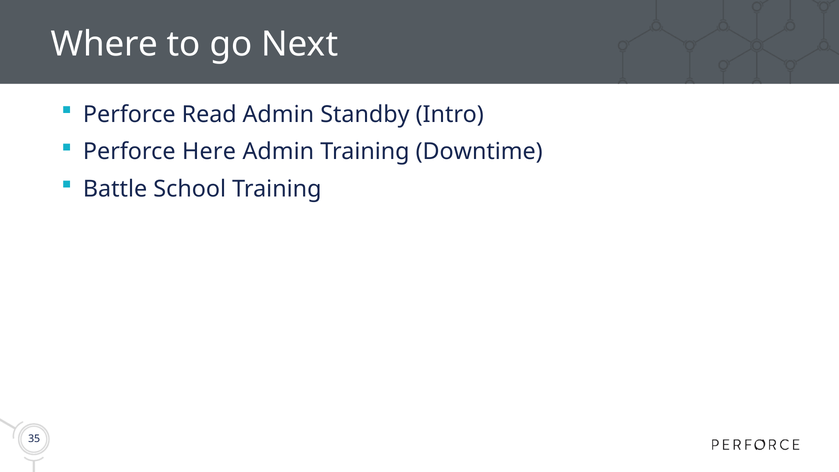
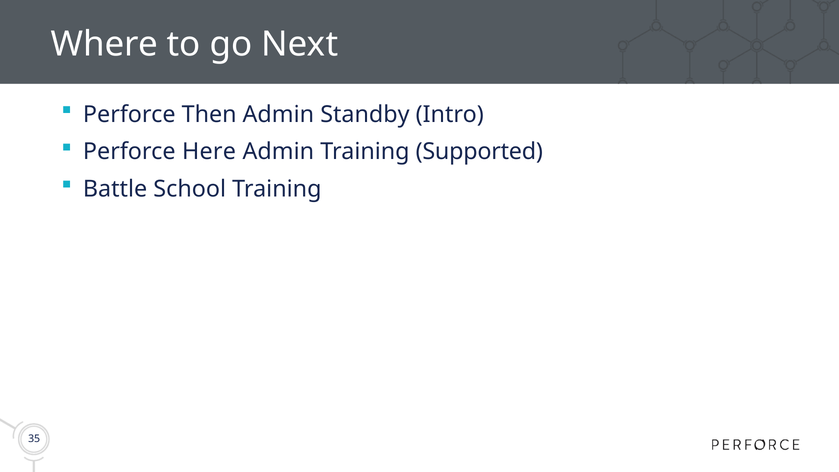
Read: Read -> Then
Downtime: Downtime -> Supported
